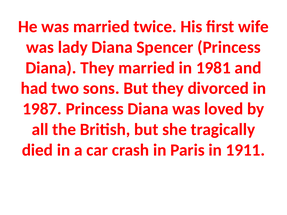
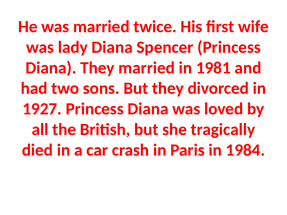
1987: 1987 -> 1927
1911: 1911 -> 1984
